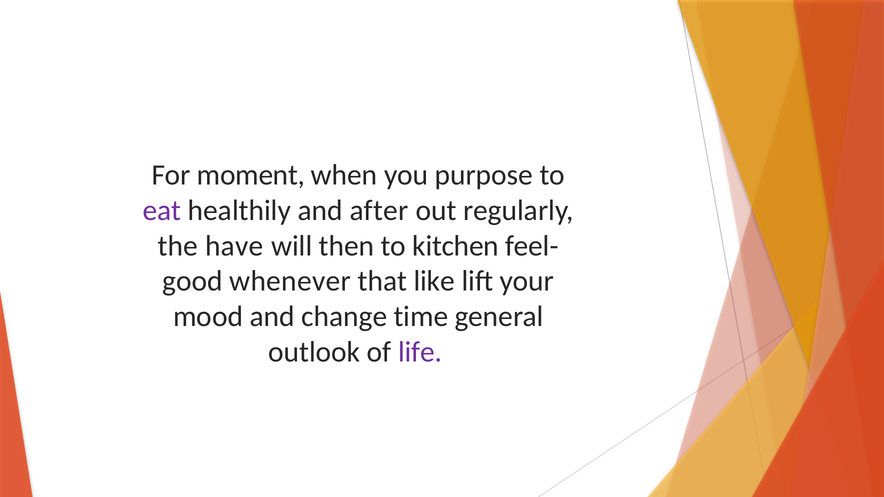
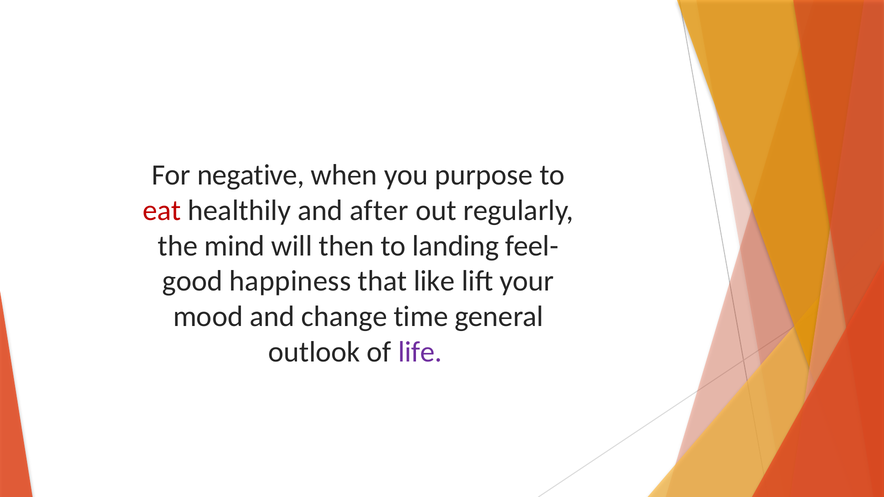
moment: moment -> negative
eat colour: purple -> red
have: have -> mind
kitchen: kitchen -> landing
whenever: whenever -> happiness
